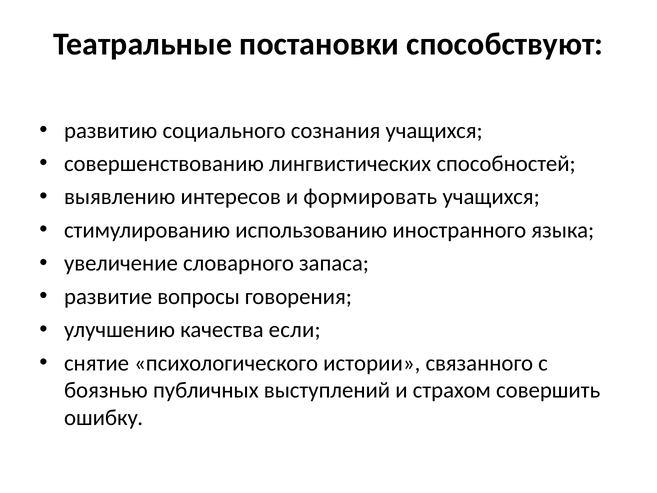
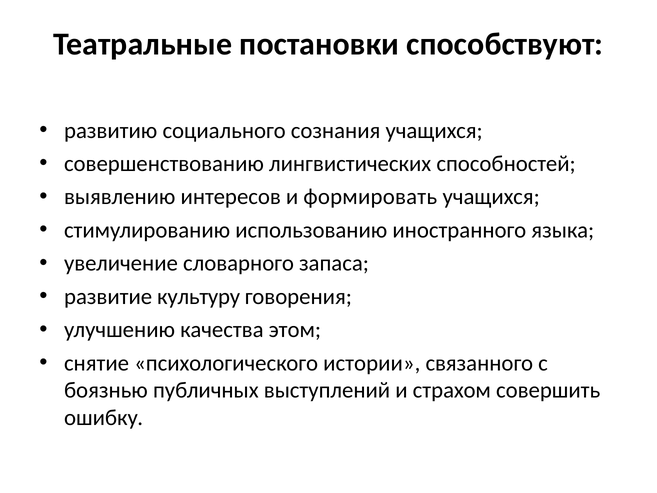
вопросы: вопросы -> культуру
если: если -> этом
